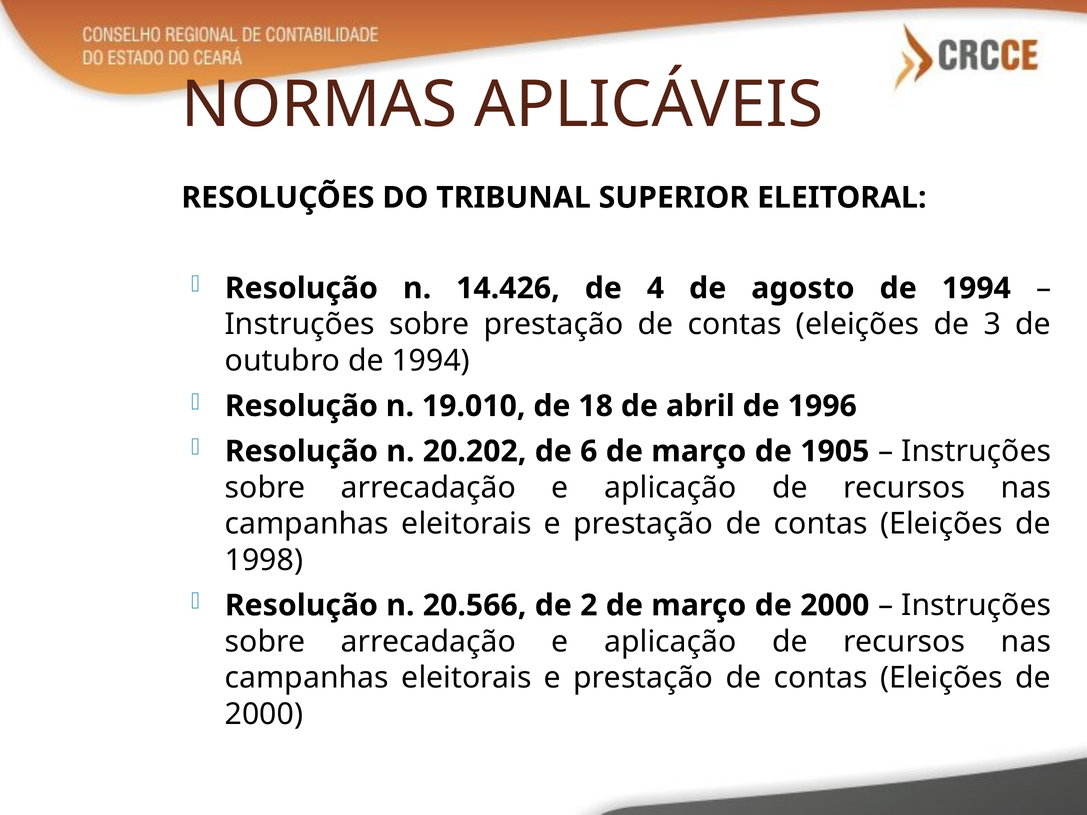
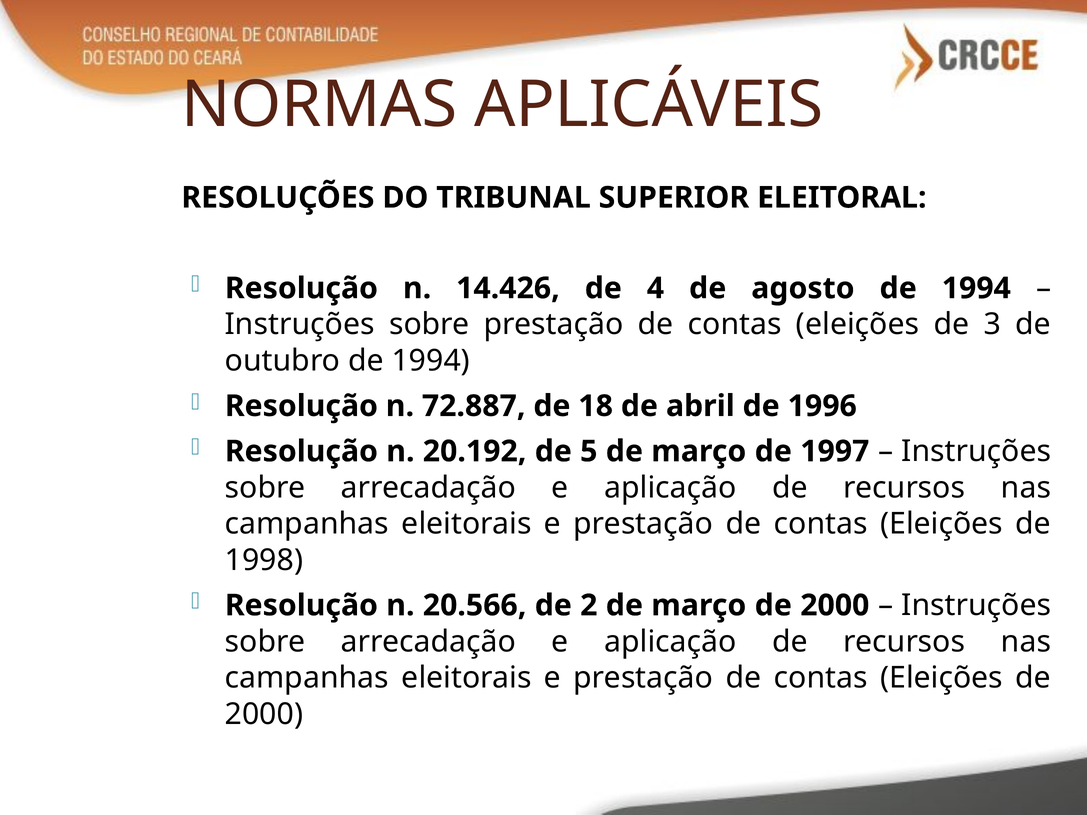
19.010: 19.010 -> 72.887
20.202: 20.202 -> 20.192
6: 6 -> 5
1905: 1905 -> 1997
